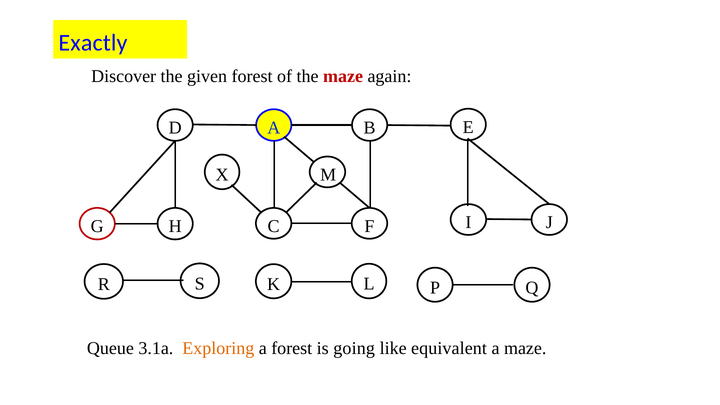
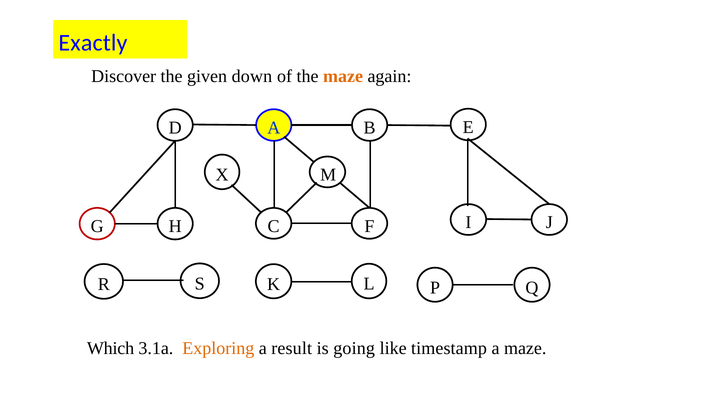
given forest: forest -> down
maze at (343, 76) colour: red -> orange
Queue: Queue -> Which
a forest: forest -> result
equivalent: equivalent -> timestamp
